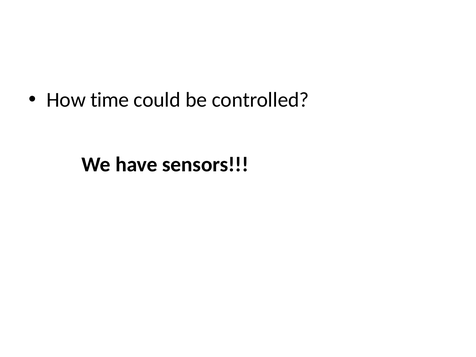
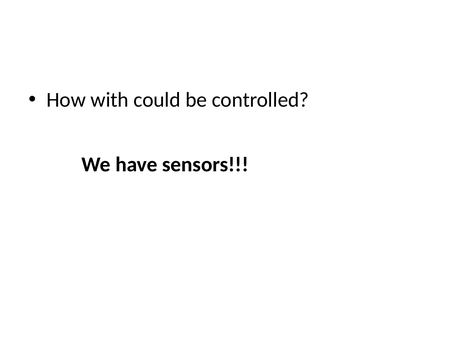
time: time -> with
